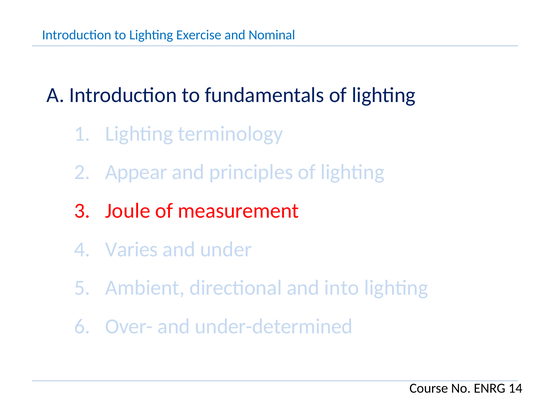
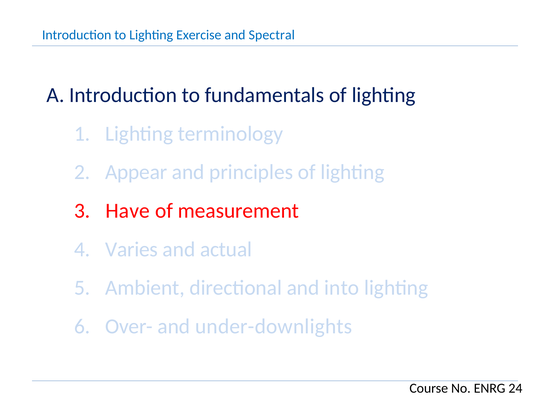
Nominal: Nominal -> Spectral
Joule: Joule -> Have
under: under -> actual
under-determined: under-determined -> under-downlights
14: 14 -> 24
